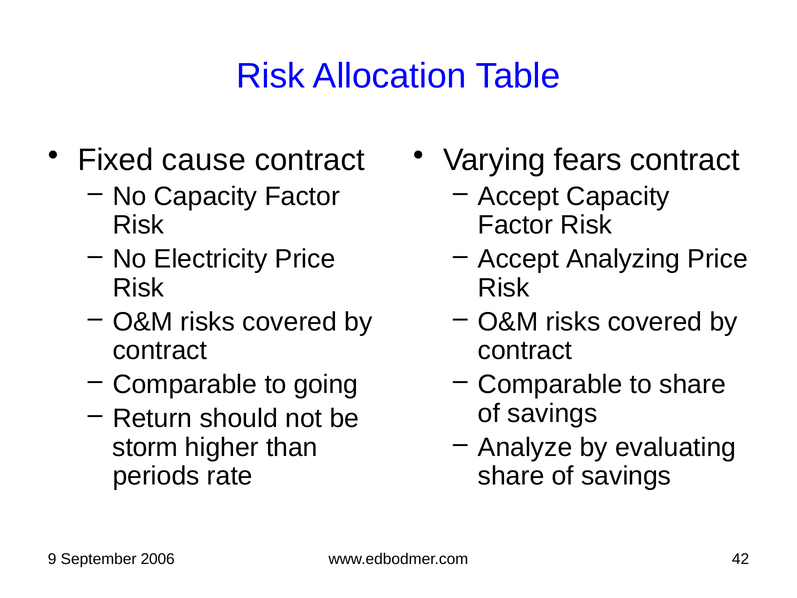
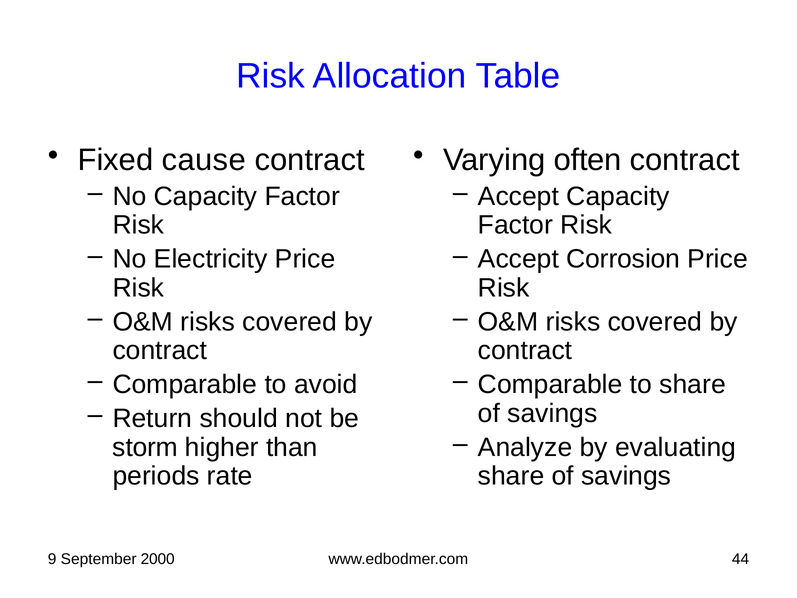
fears: fears -> often
Analyzing: Analyzing -> Corrosion
going: going -> avoid
2006: 2006 -> 2000
42: 42 -> 44
